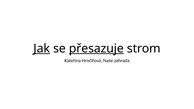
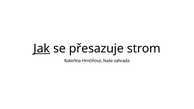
přesazuje underline: present -> none
